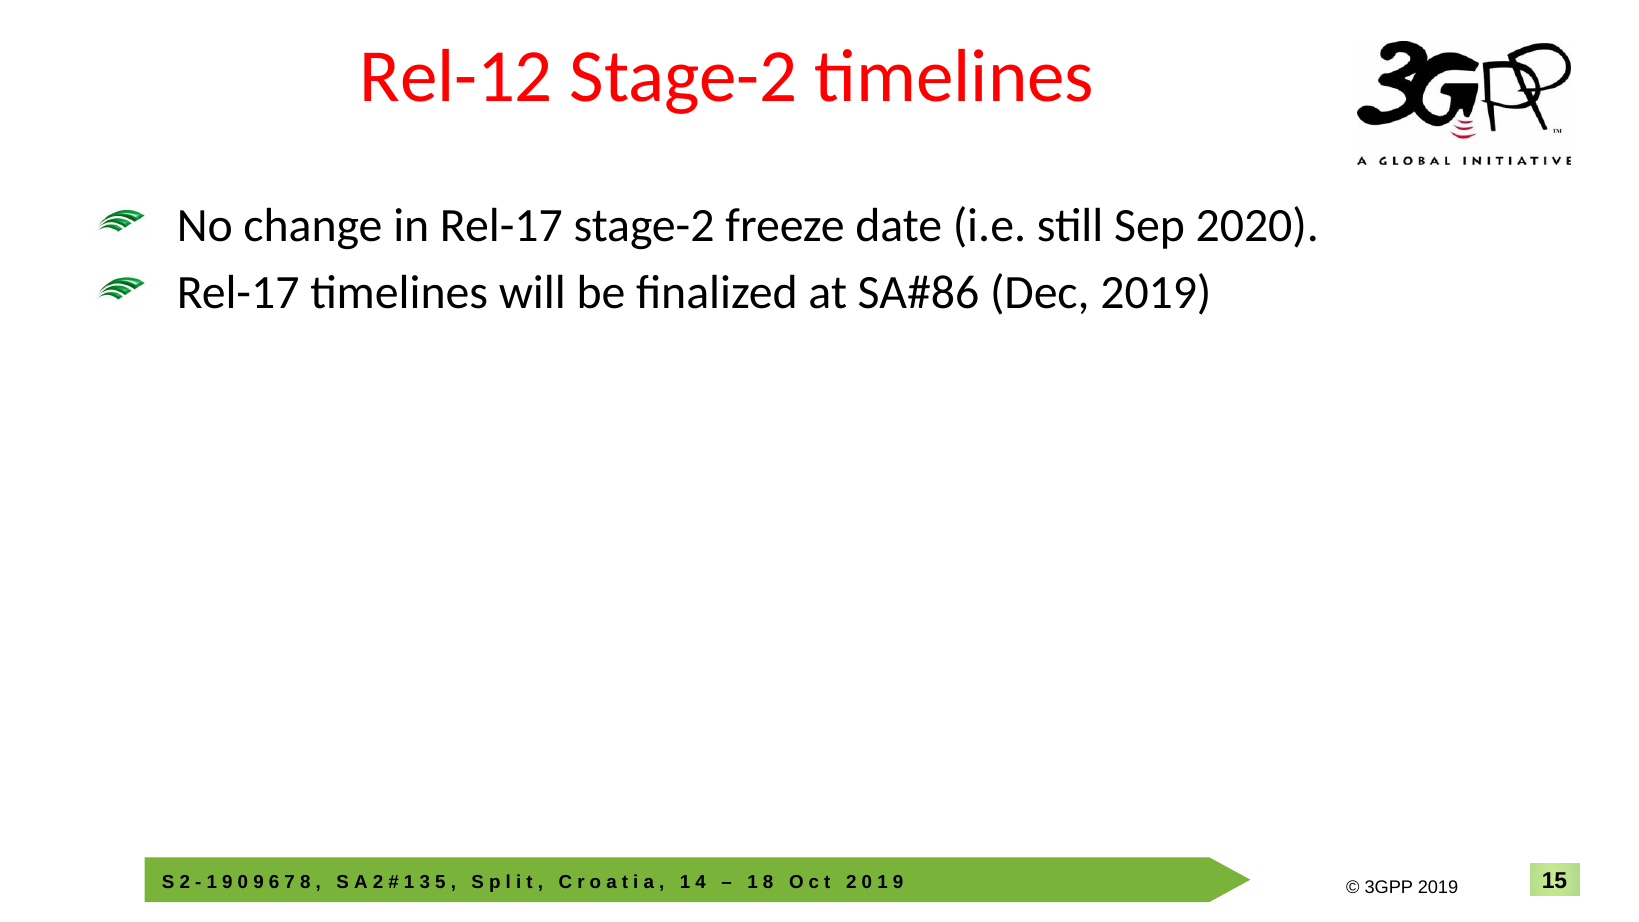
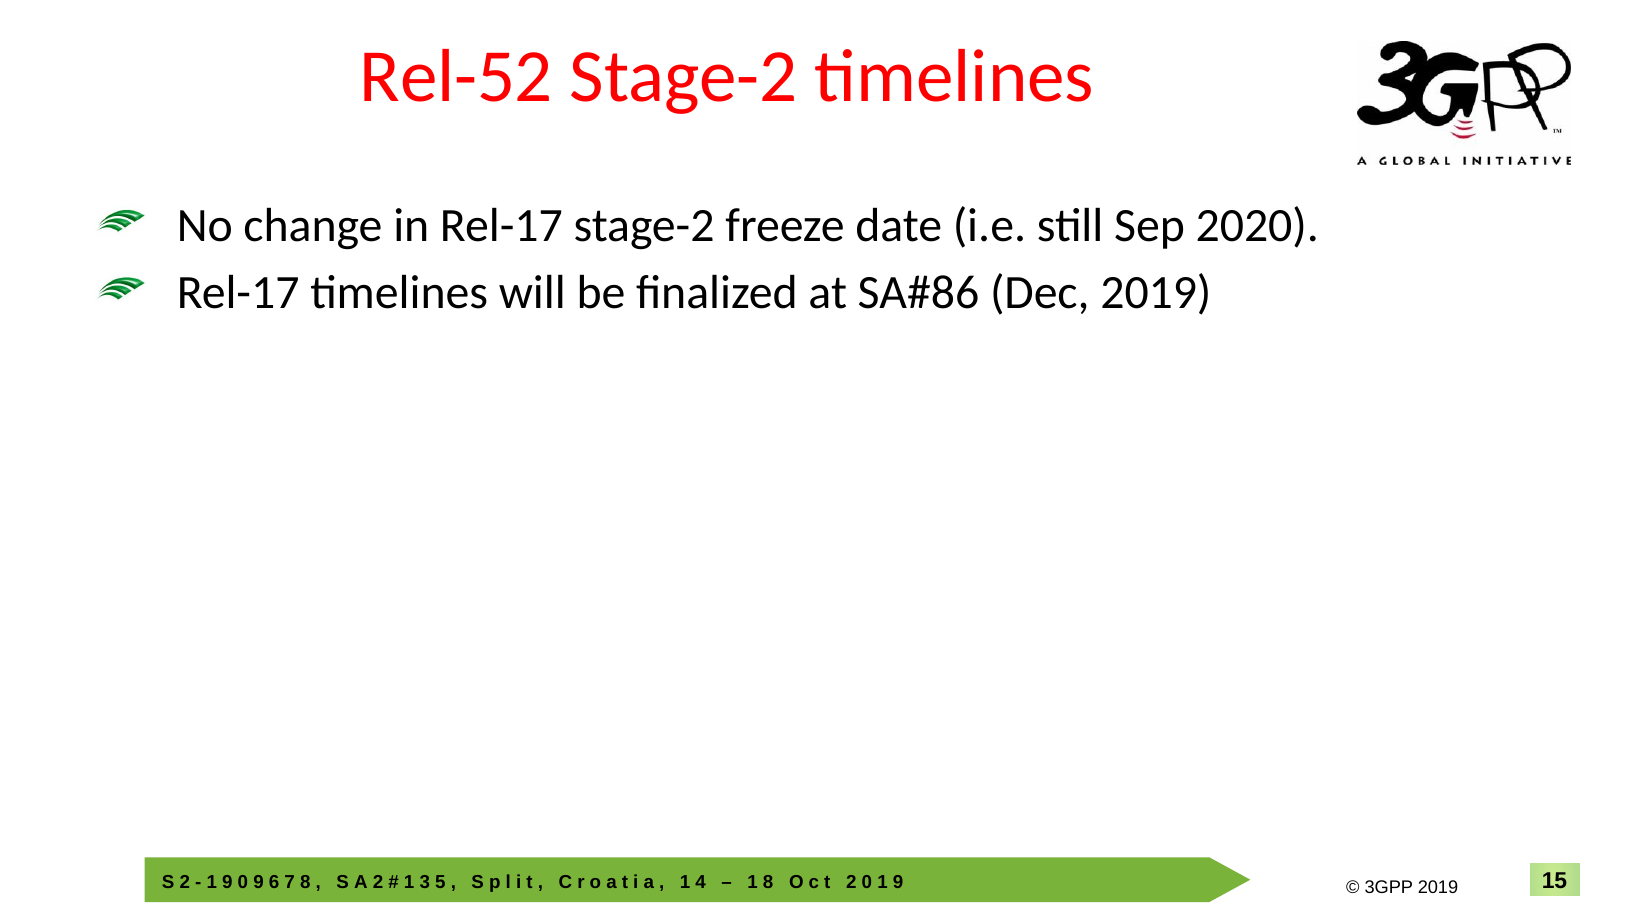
Rel-12: Rel-12 -> Rel-52
